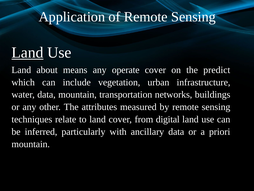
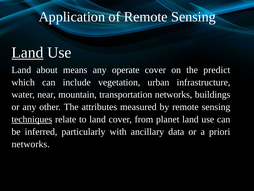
water data: data -> near
techniques underline: none -> present
digital: digital -> planet
mountain at (31, 144): mountain -> networks
